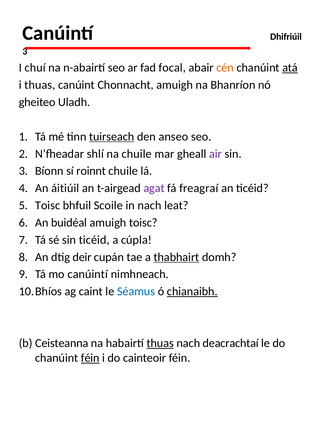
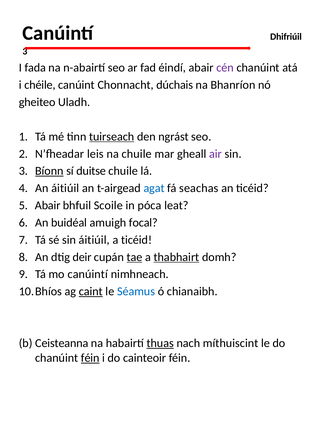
chuí: chuí -> fada
focal: focal -> éindí
cén colour: orange -> purple
atá underline: present -> none
i thuas: thuas -> chéile
Chonnacht amuigh: amuigh -> dúchais
anseo: anseo -> ngrást
shlí: shlí -> leis
Bíonn underline: none -> present
roinnt: roinnt -> duitse
agat colour: purple -> blue
freagraí: freagraí -> seachas
Toisc at (48, 205): Toisc -> Abair
in nach: nach -> póca
amuigh toisc: toisc -> focal
sin ticéid: ticéid -> áitiúil
a cúpla: cúpla -> ticéid
tae underline: none -> present
caint underline: none -> present
chianaibh underline: present -> none
deacrachtaí: deacrachtaí -> míthuiscint
